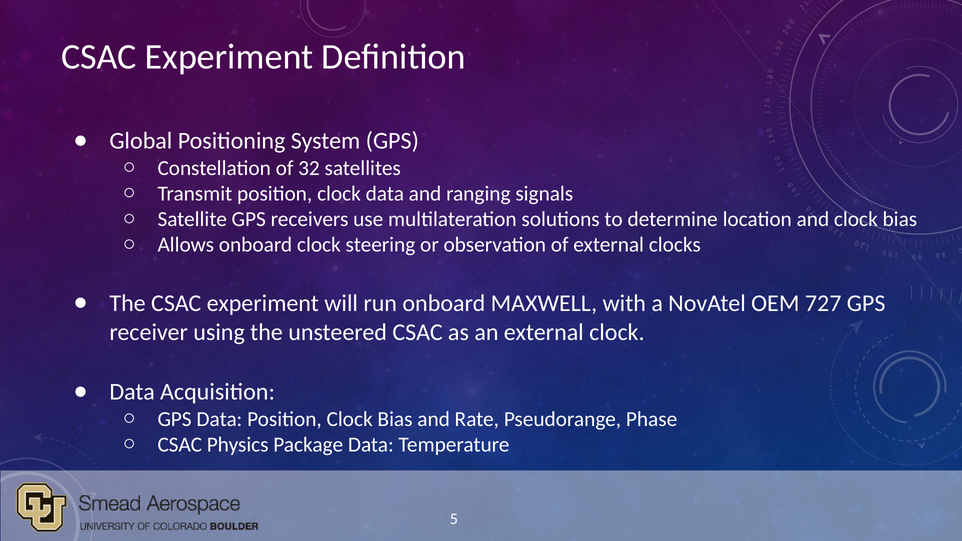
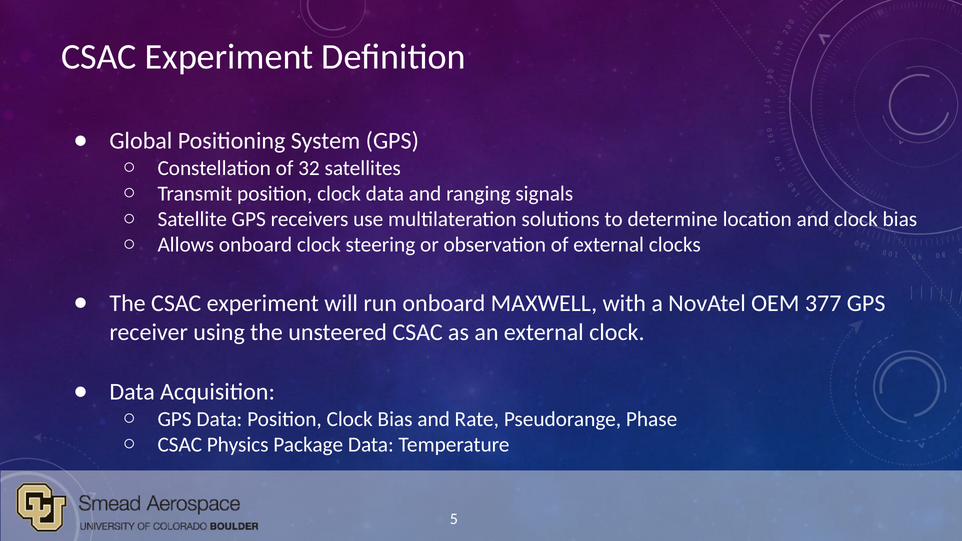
727: 727 -> 377
